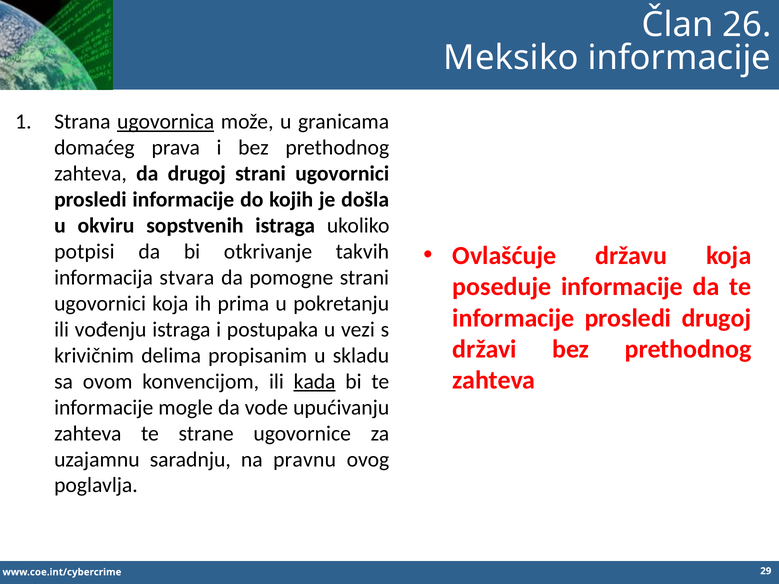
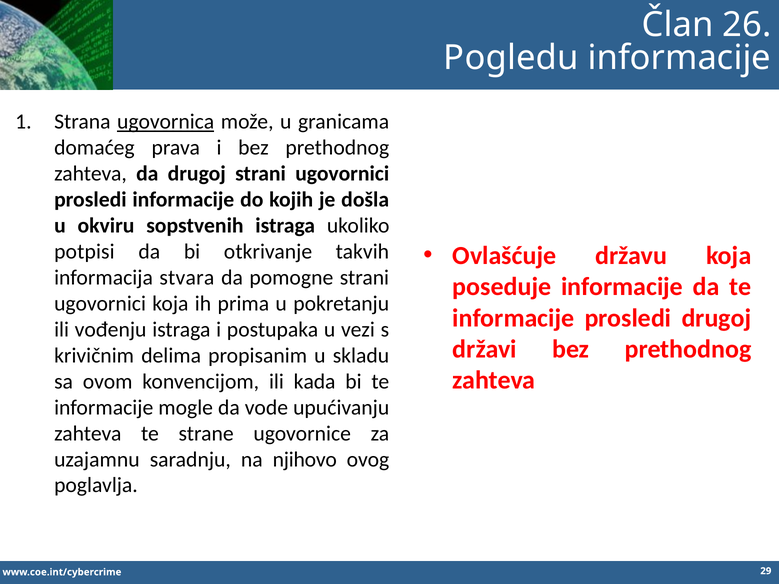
Meksiko: Meksiko -> Pogledu
kada underline: present -> none
pravnu: pravnu -> njihovo
